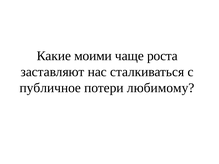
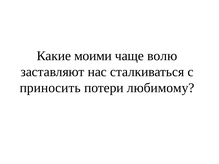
роста: роста -> волю
публичное: публичное -> приносить
